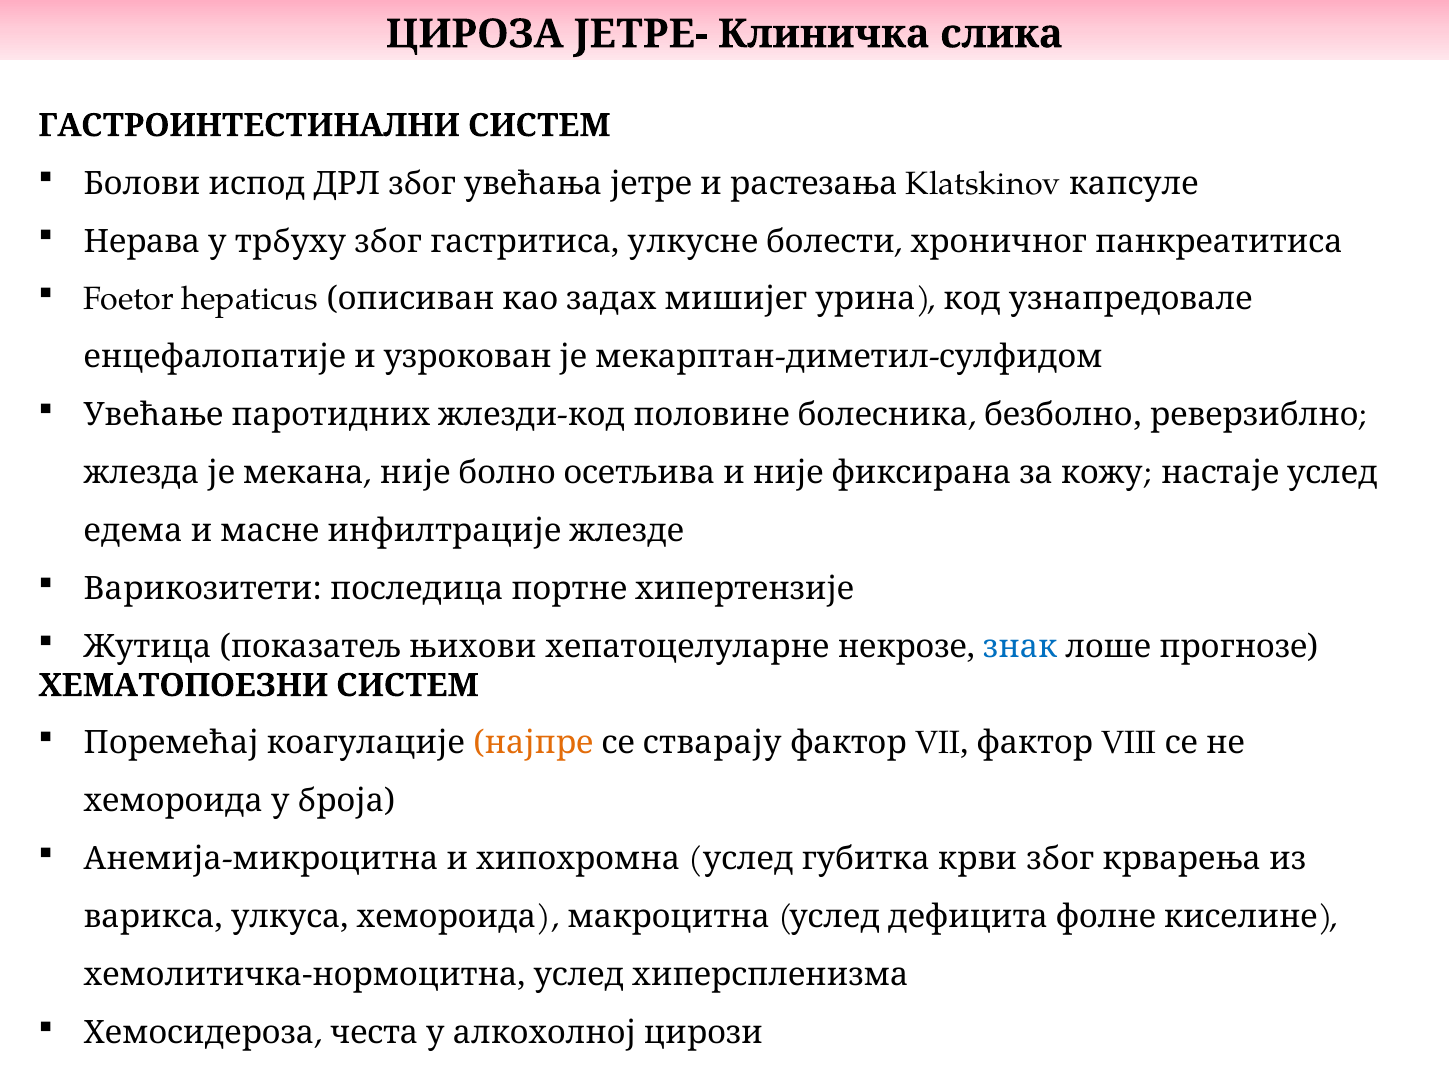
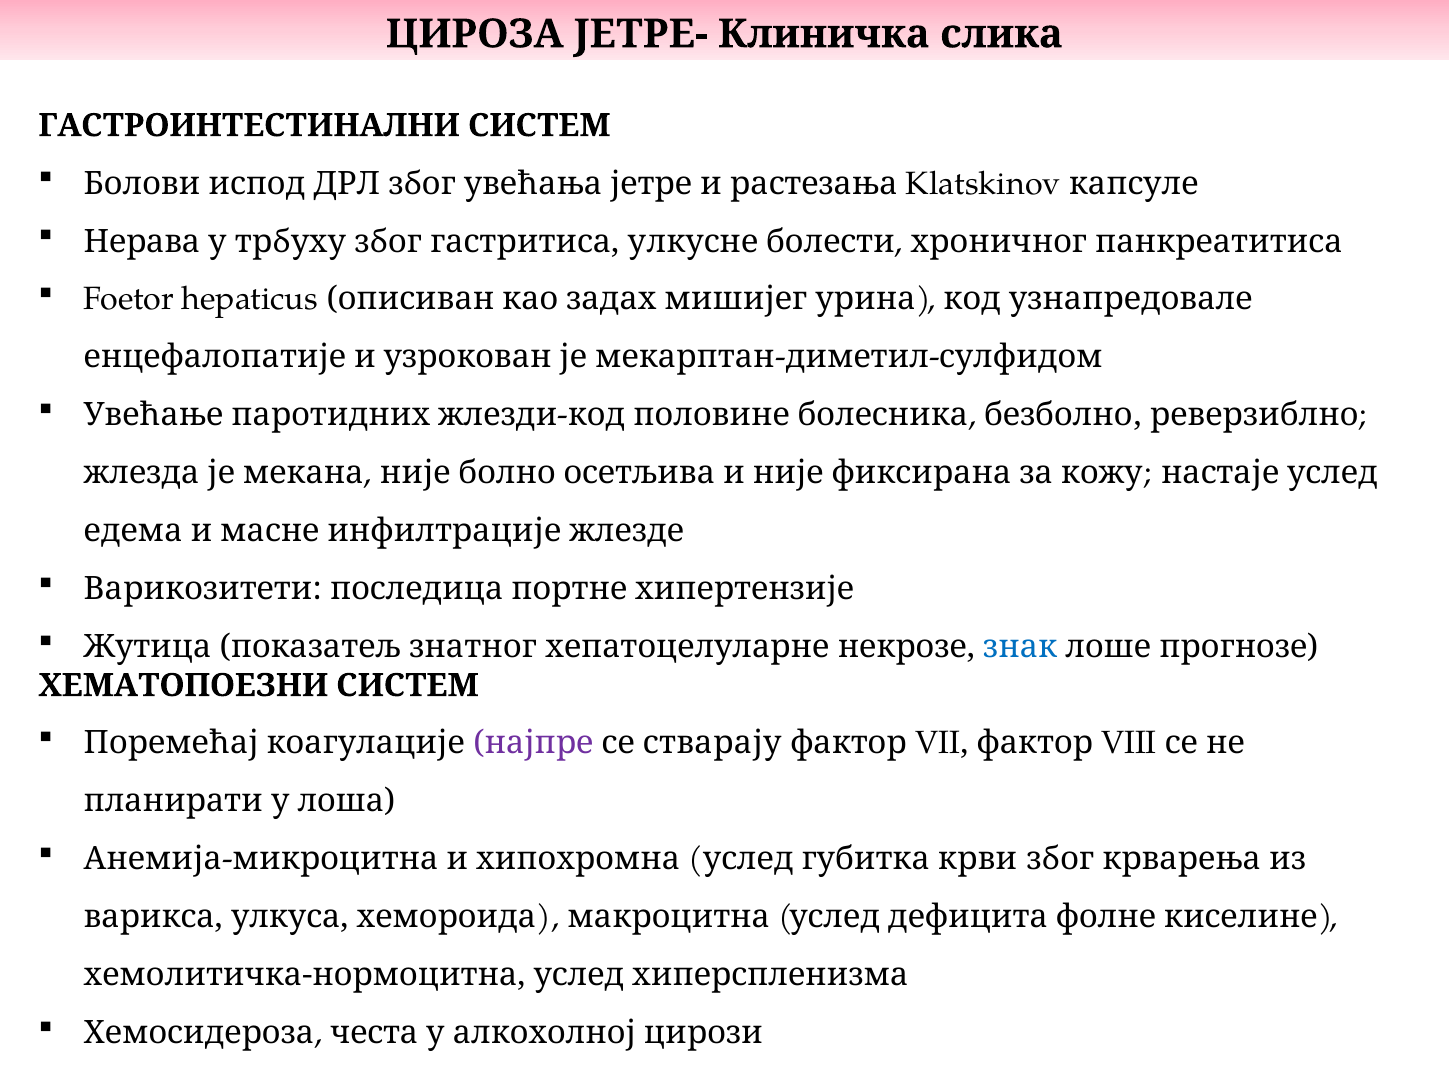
њихови: њихови -> знатног
најпре colour: orange -> purple
хемороида at (173, 801): хемороида -> планирати
броја: броја -> лоша
